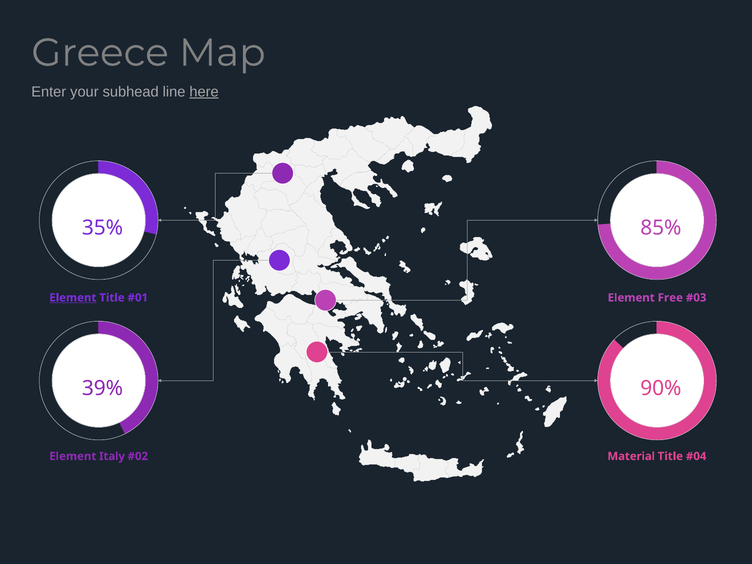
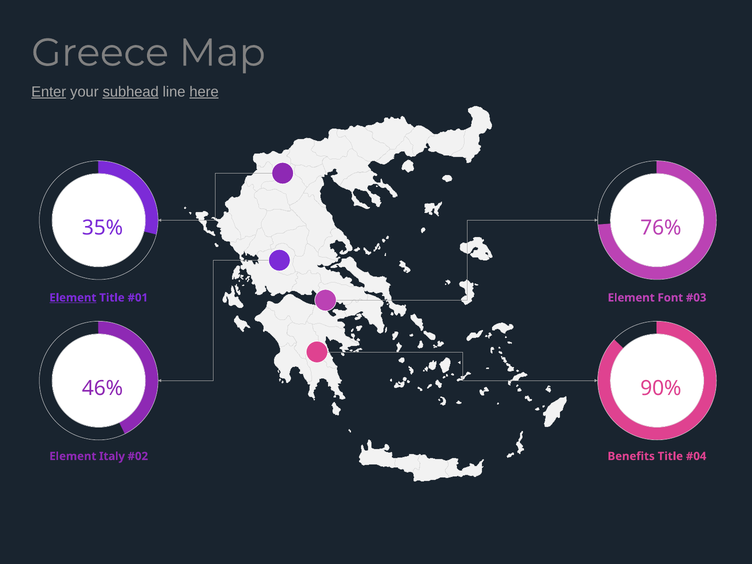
Enter underline: none -> present
subhead underline: none -> present
85%: 85% -> 76%
Free: Free -> Font
39%: 39% -> 46%
Material: Material -> Benefits
